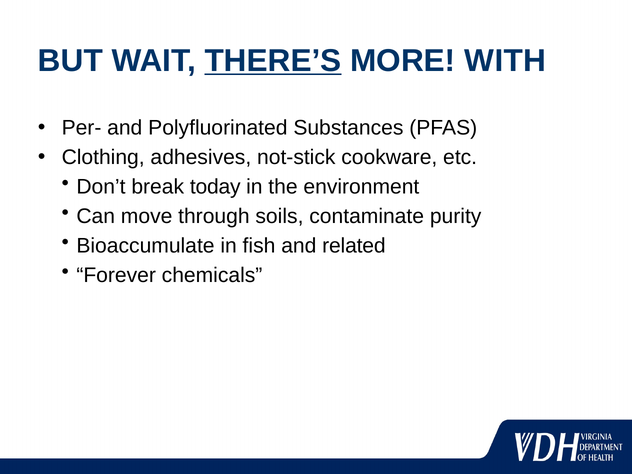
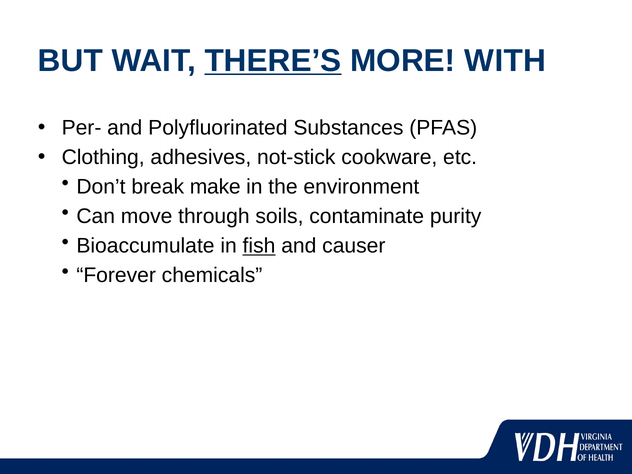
today: today -> make
fish underline: none -> present
related: related -> causer
